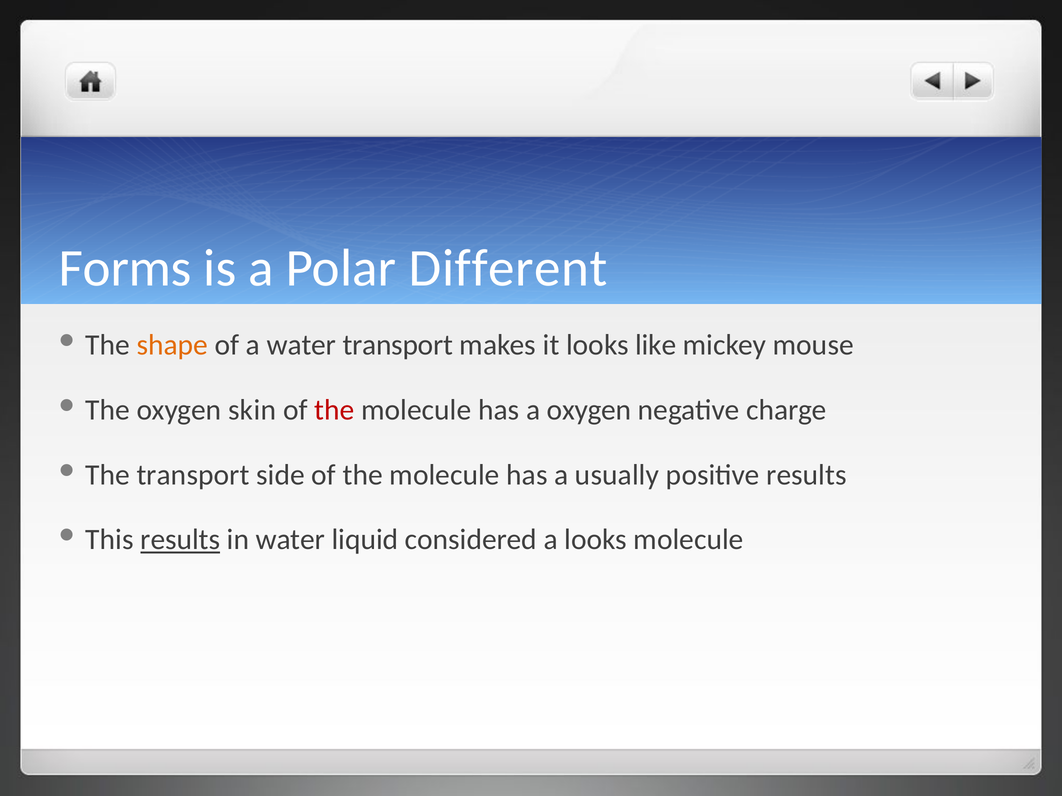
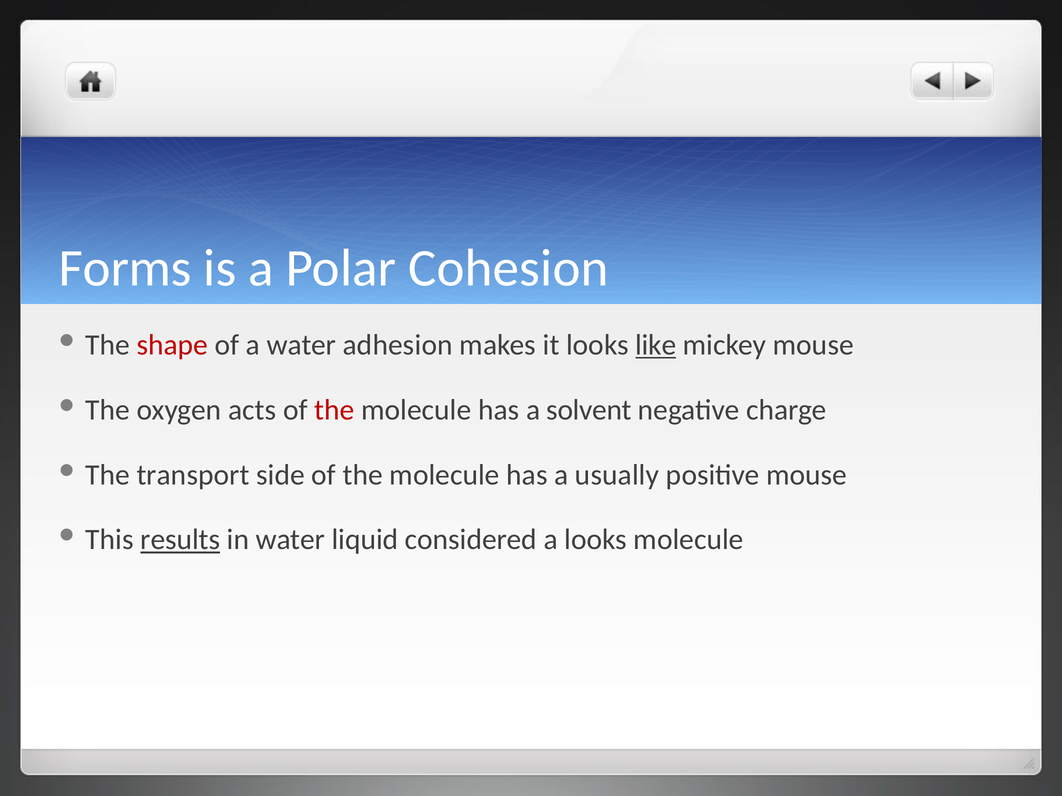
Different: Different -> Cohesion
shape colour: orange -> red
water transport: transport -> adhesion
like underline: none -> present
skin: skin -> acts
a oxygen: oxygen -> solvent
positive results: results -> mouse
